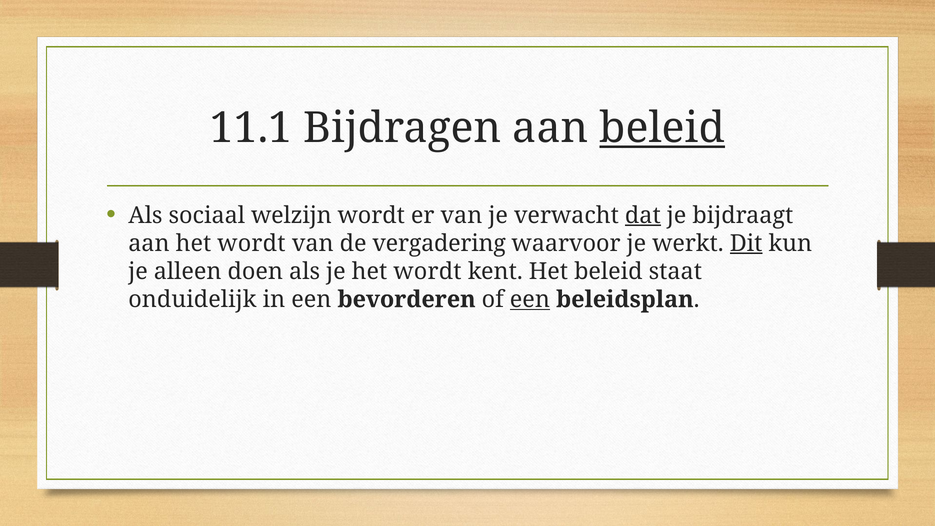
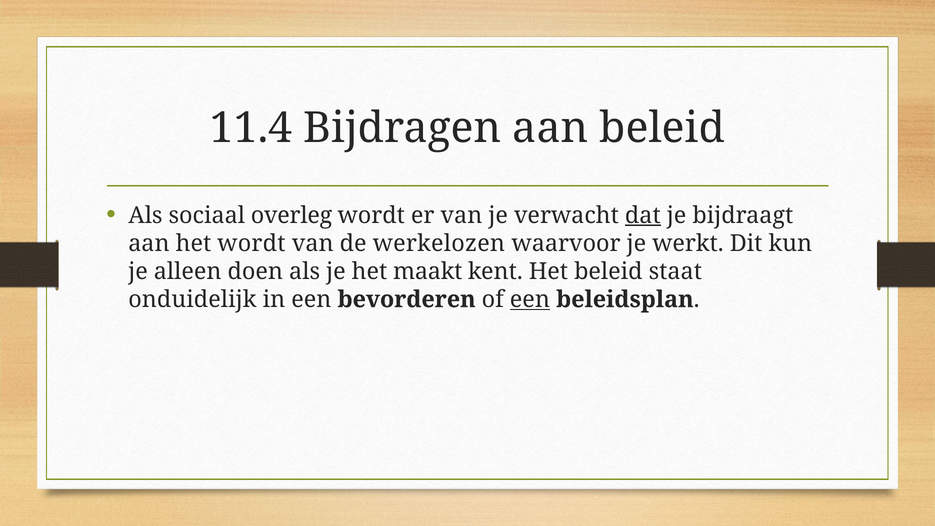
11.1: 11.1 -> 11.4
beleid at (662, 128) underline: present -> none
welzijn: welzijn -> overleg
vergadering: vergadering -> werkelozen
Dit underline: present -> none
je het wordt: wordt -> maakt
